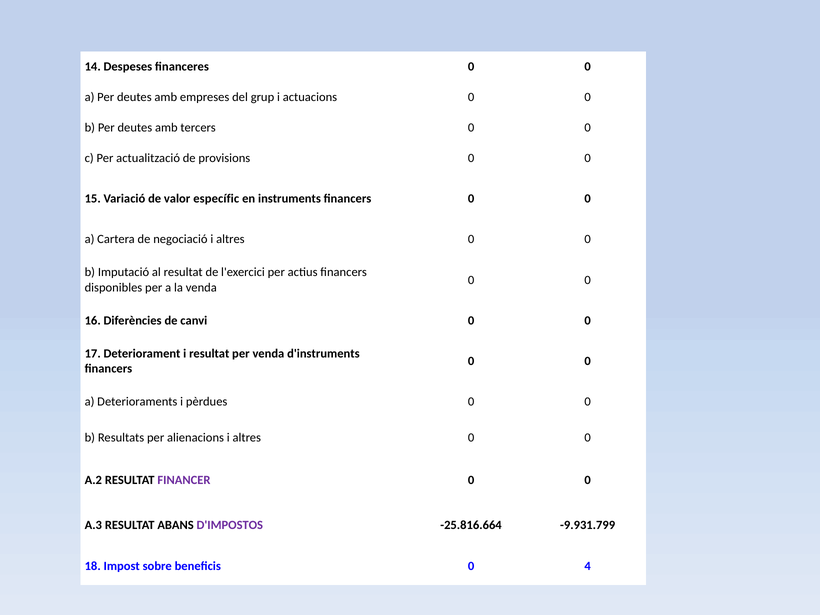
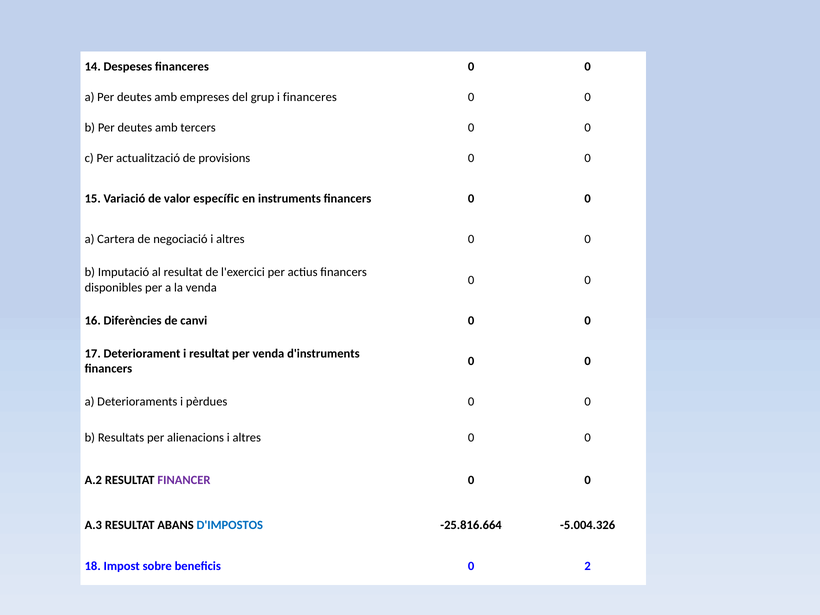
i actuacions: actuacions -> financeres
D'IMPOSTOS colour: purple -> blue
-9.931.799: -9.931.799 -> -5.004.326
4: 4 -> 2
